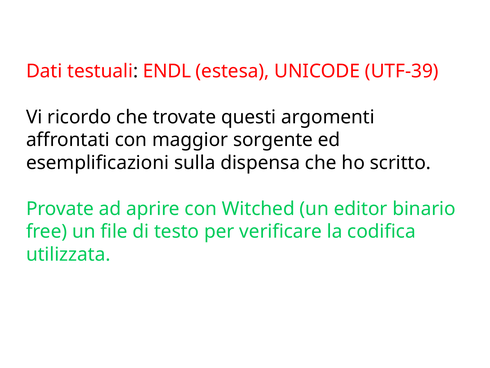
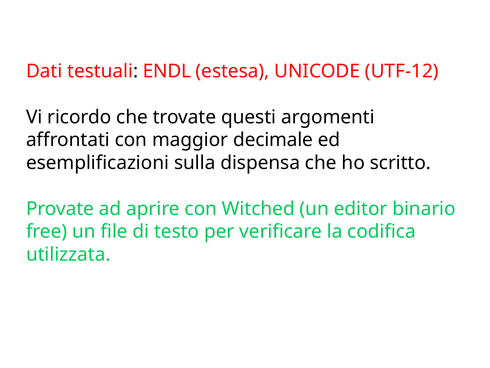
UTF-39: UTF-39 -> UTF-12
sorgente: sorgente -> decimale
